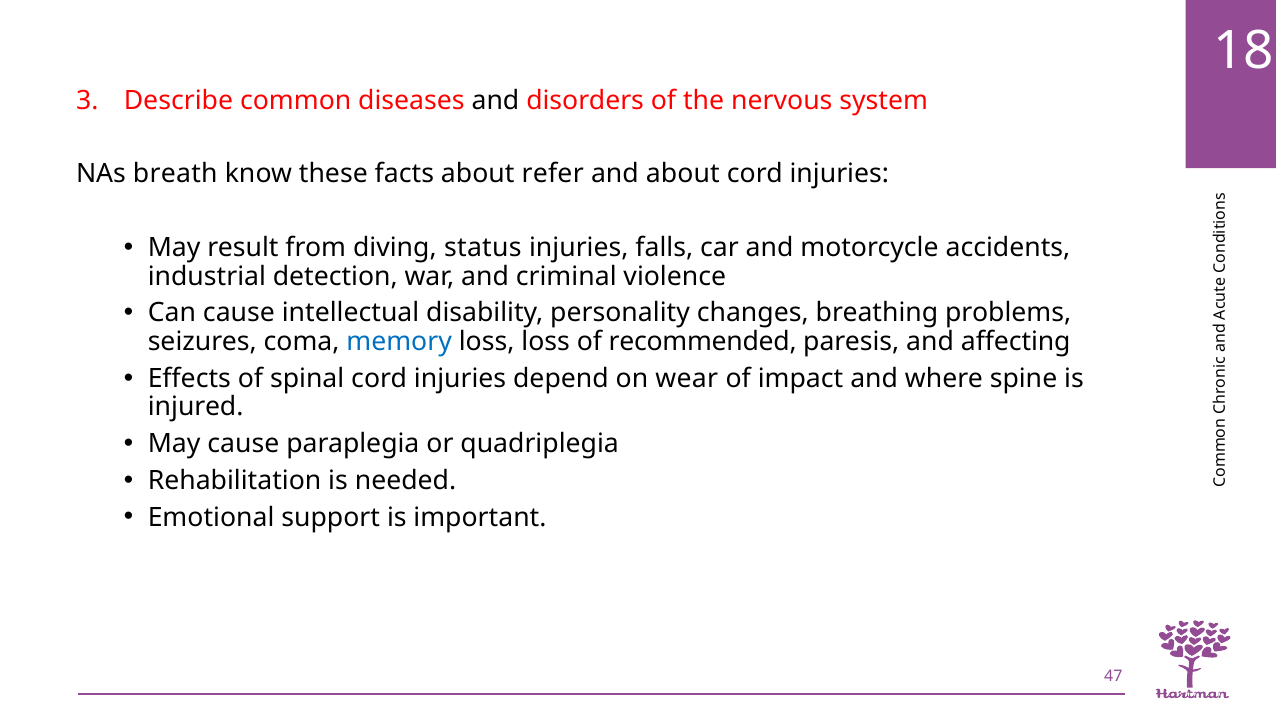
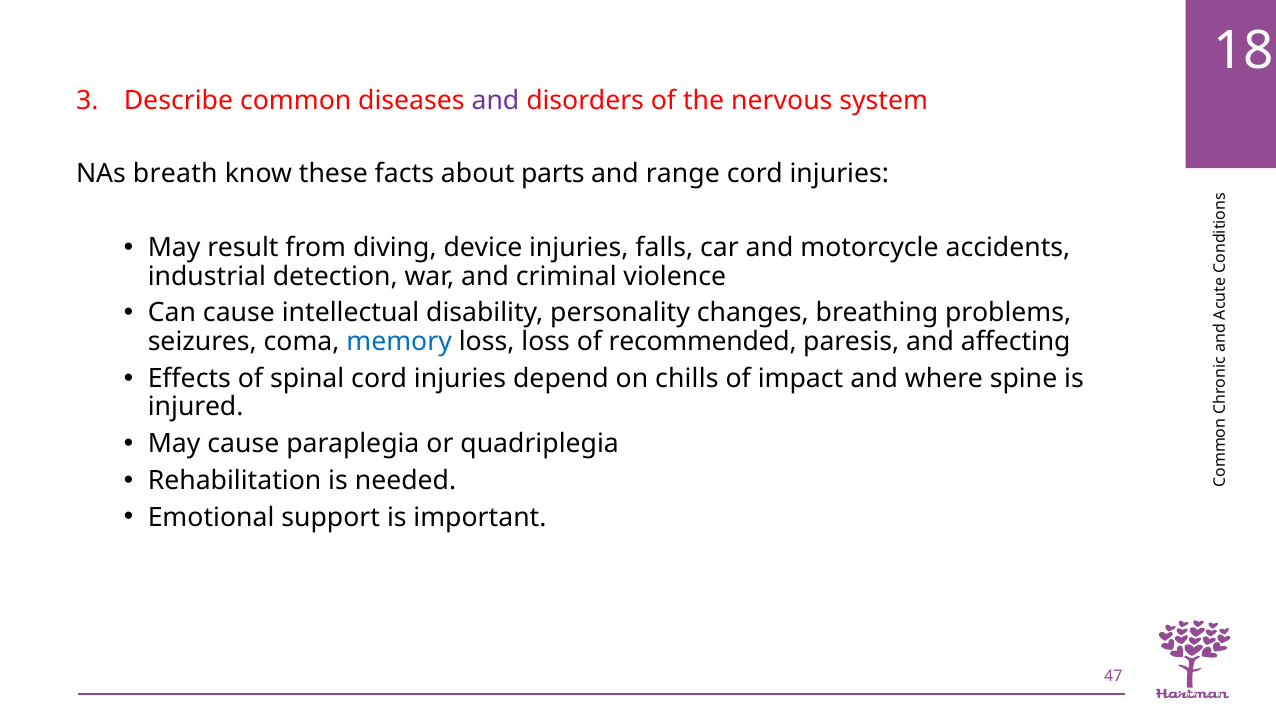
and at (495, 101) colour: black -> purple
refer: refer -> parts
and about: about -> range
status: status -> device
wear: wear -> chills
